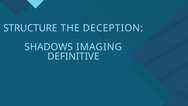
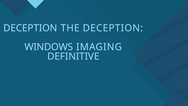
STRUCTURE at (30, 28): STRUCTURE -> DECEPTION
SHADOWS: SHADOWS -> WINDOWS
